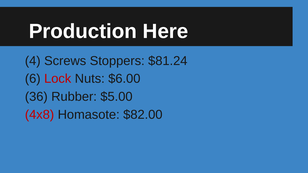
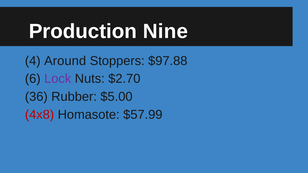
Here: Here -> Nine
Screws: Screws -> Around
$81.24: $81.24 -> $97.88
Lock colour: red -> purple
$6.00: $6.00 -> $2.70
$82.00: $82.00 -> $57.99
